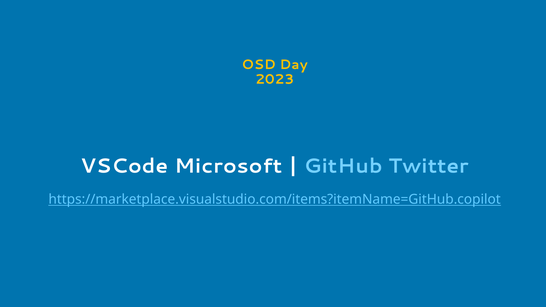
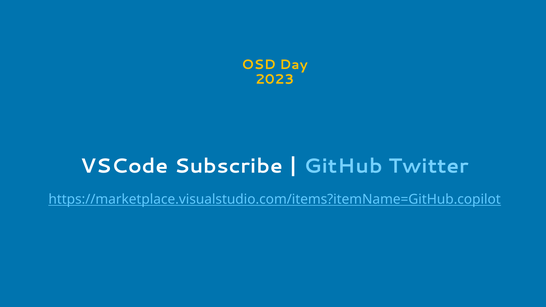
Microsoft: Microsoft -> Subscribe
